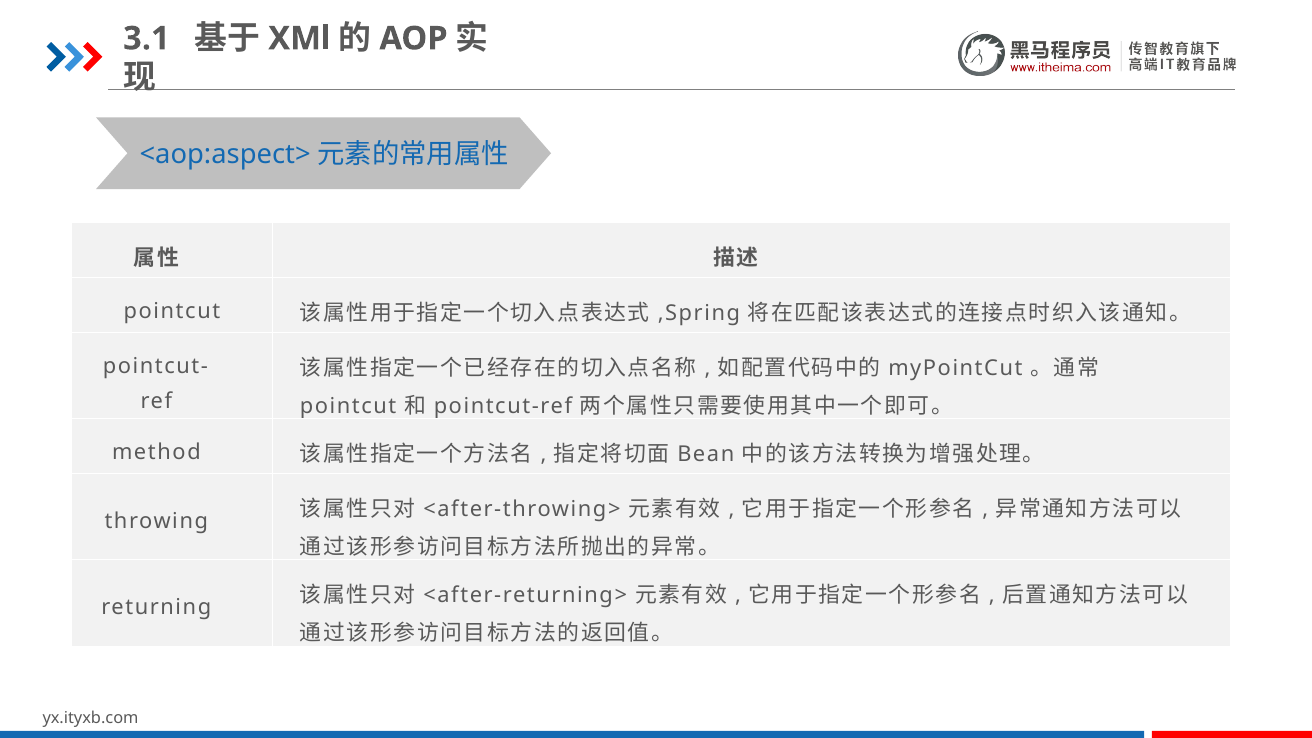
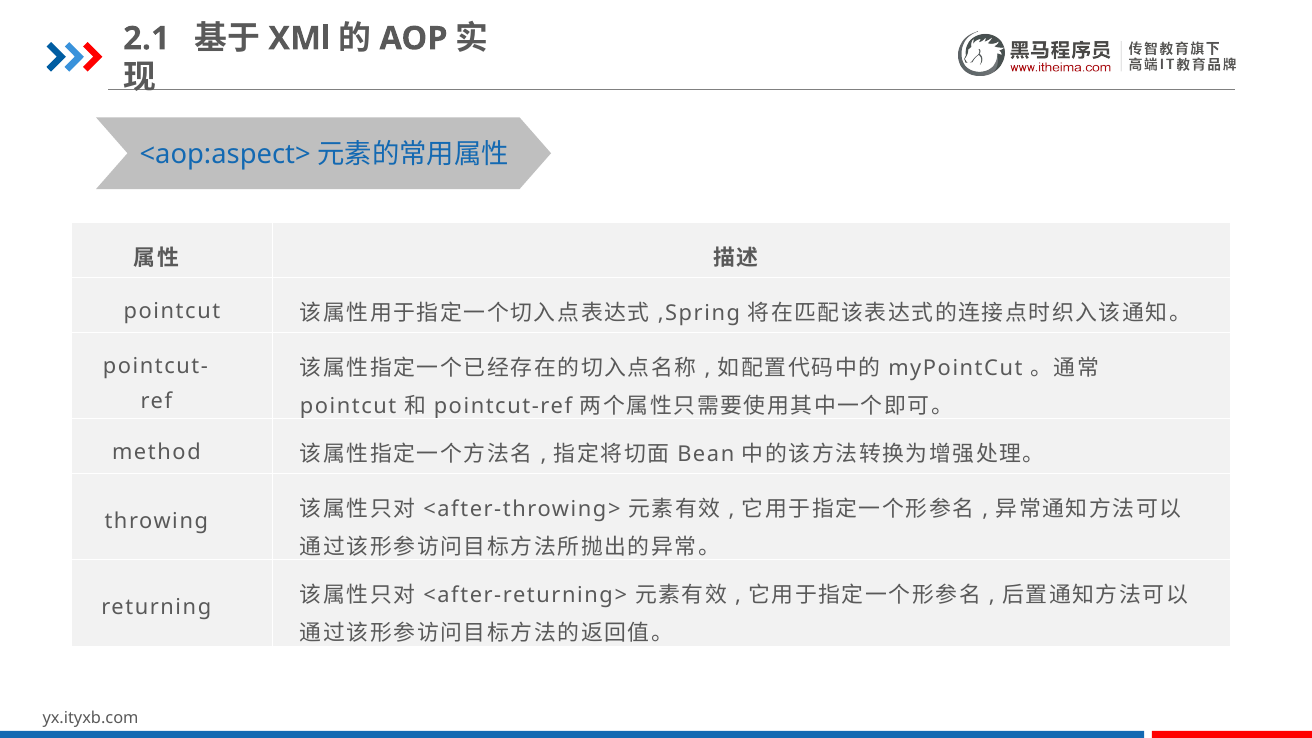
3.1: 3.1 -> 2.1
